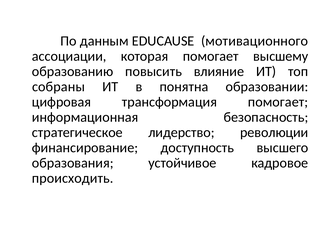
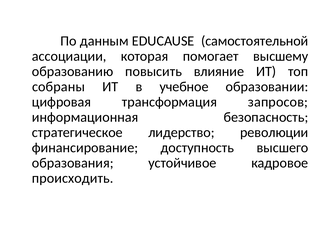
мотивационного: мотивационного -> самостоятельной
понятна: понятна -> учебное
трансформация помогает: помогает -> запросов
